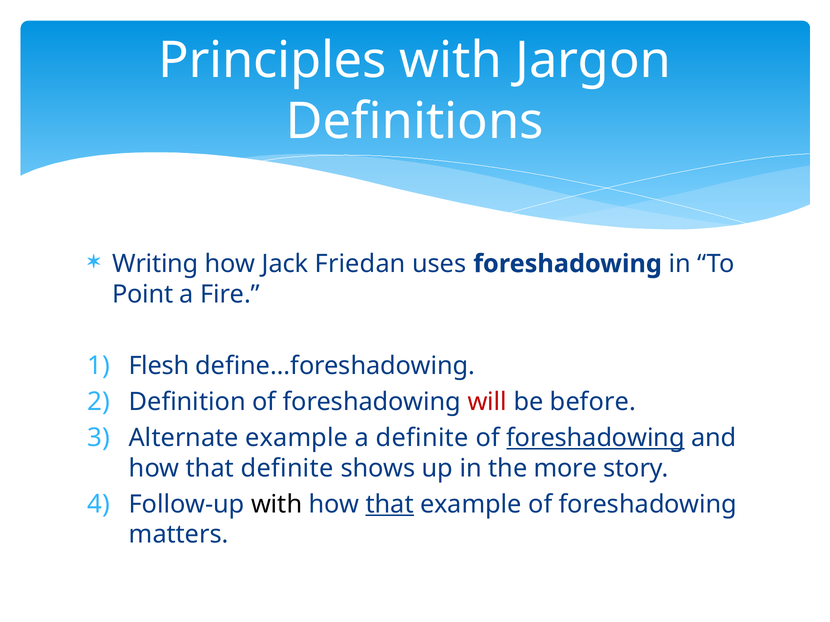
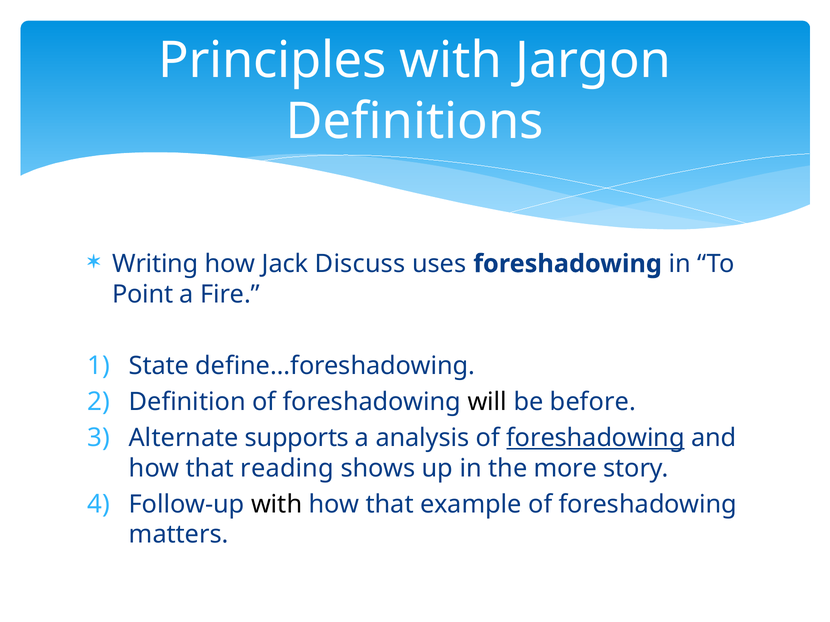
Friedan: Friedan -> Discuss
Flesh: Flesh -> State
will colour: red -> black
Alternate example: example -> supports
a definite: definite -> analysis
that definite: definite -> reading
that at (390, 505) underline: present -> none
